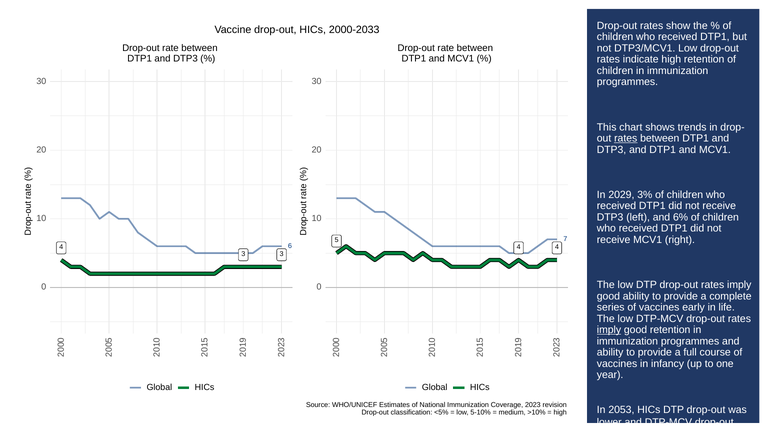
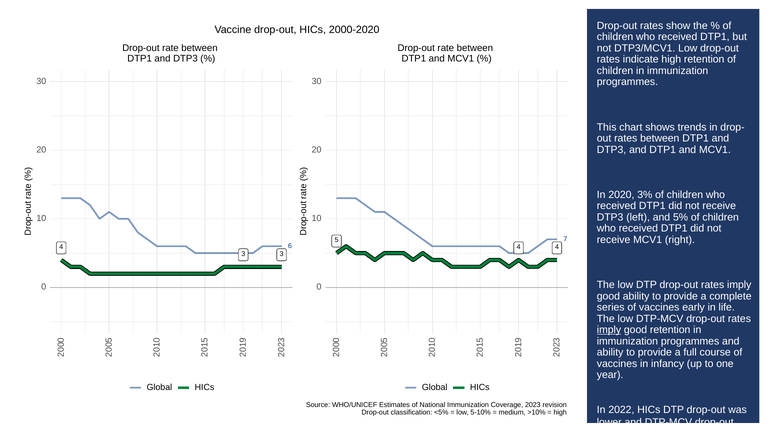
2000-2033: 2000-2033 -> 2000-2020
rates at (626, 138) underline: present -> none
2029: 2029 -> 2020
6%: 6% -> 5%
2053: 2053 -> 2022
